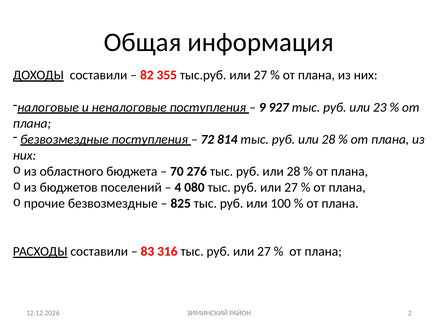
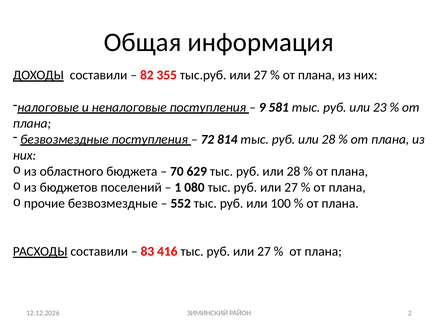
927: 927 -> 581
276: 276 -> 629
4: 4 -> 1
825: 825 -> 552
316: 316 -> 416
